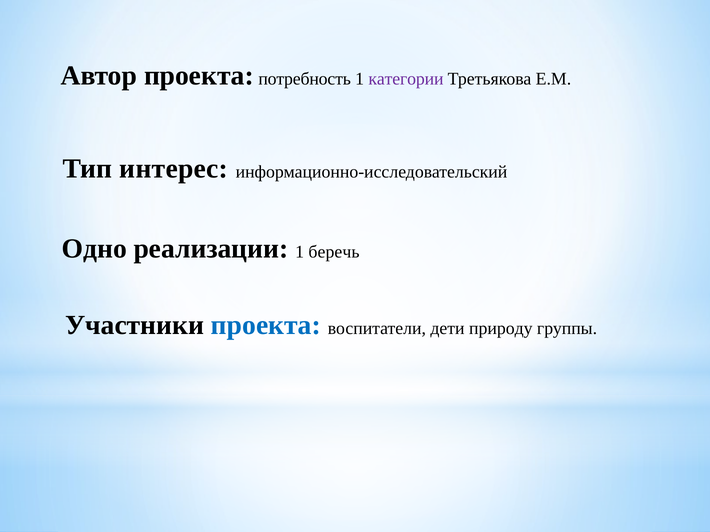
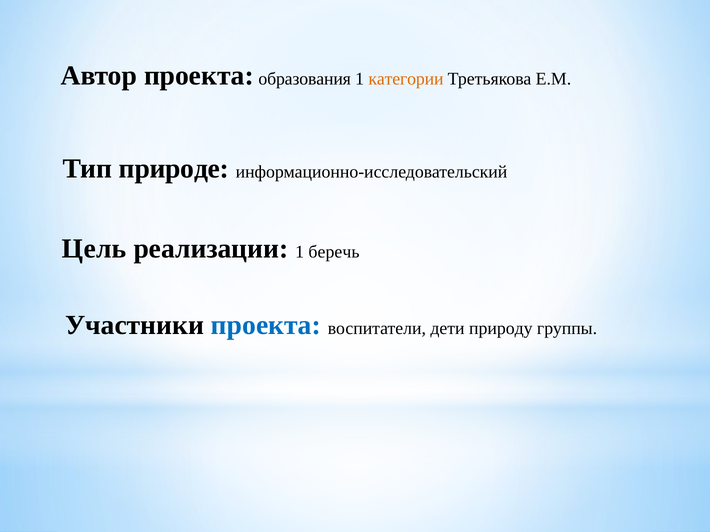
потребность: потребность -> образования
категории colour: purple -> orange
интерес: интерес -> природе
Одно: Одно -> Цель
